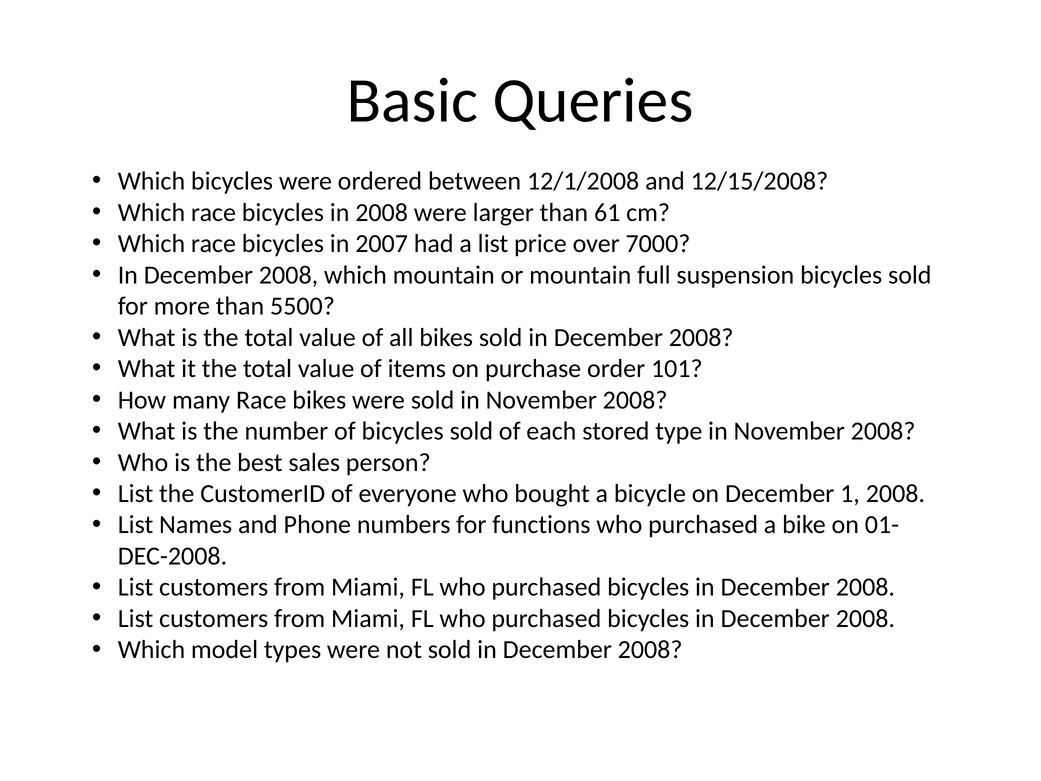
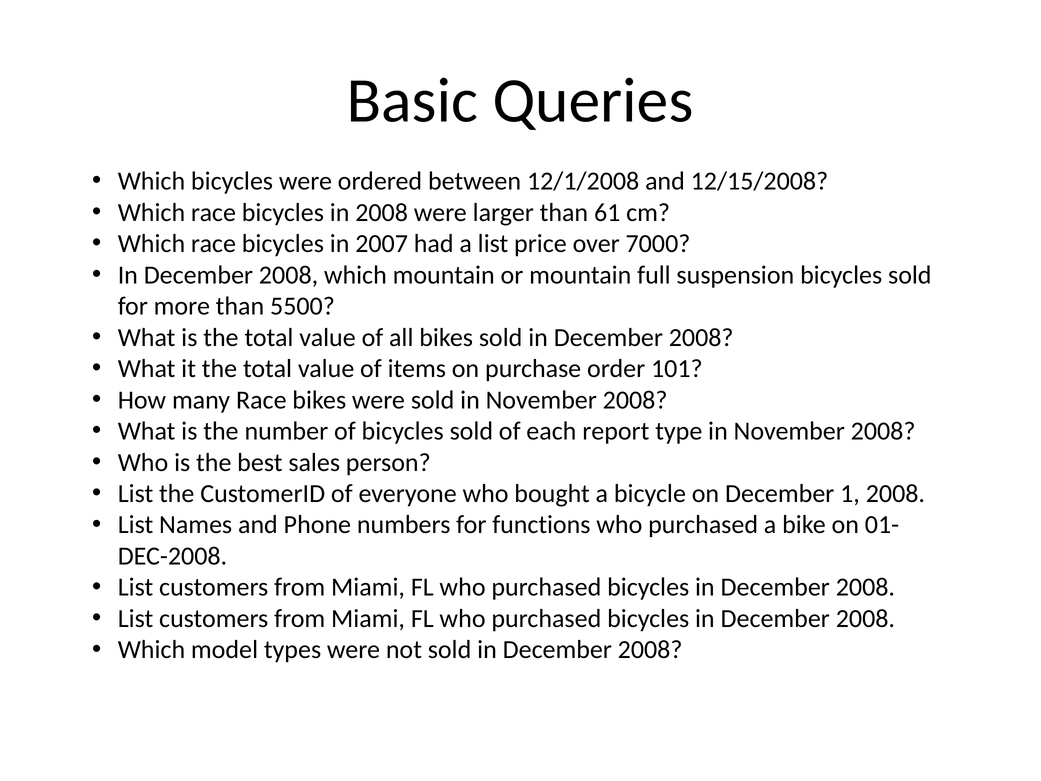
stored: stored -> report
